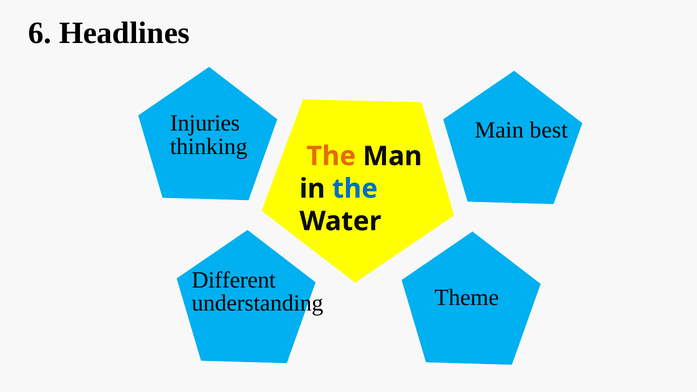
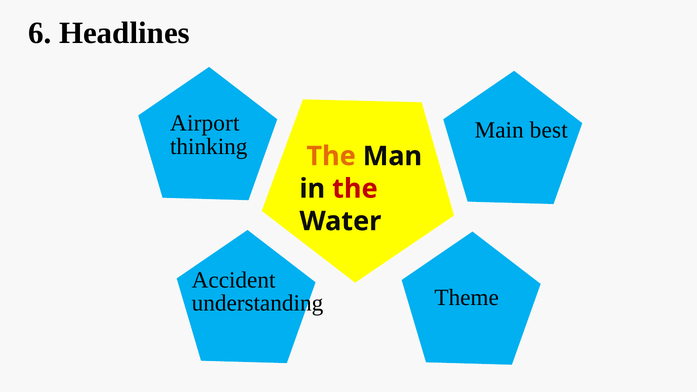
Injuries: Injuries -> Airport
the at (355, 189) colour: blue -> red
Different: Different -> Accident
